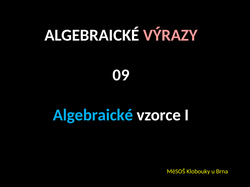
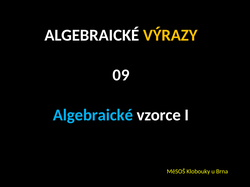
VÝRAZY colour: pink -> yellow
